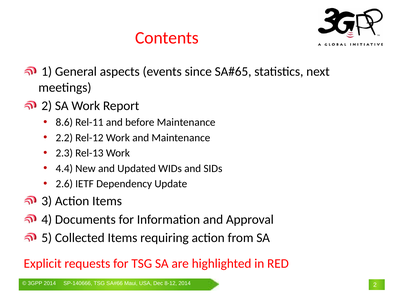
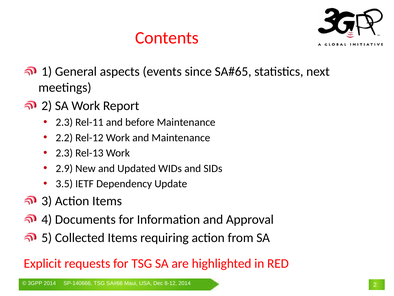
8.6 at (64, 122): 8.6 -> 2.3
4.4: 4.4 -> 2.9
2.6: 2.6 -> 3.5
